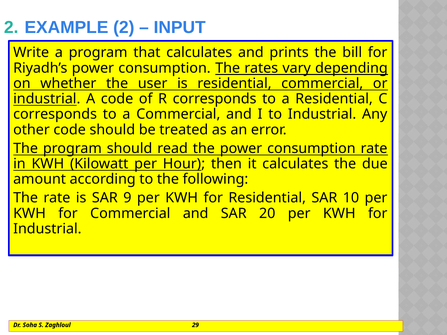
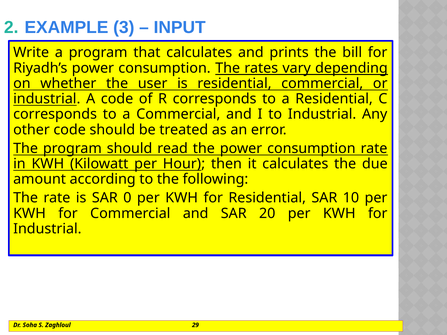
EXAMPLE 2: 2 -> 3
9: 9 -> 0
